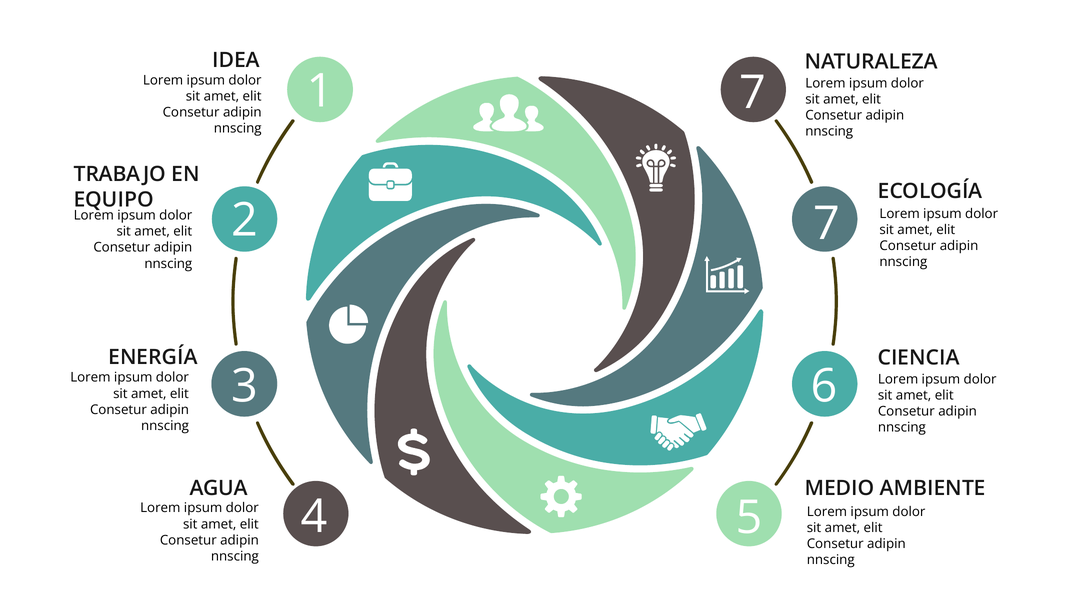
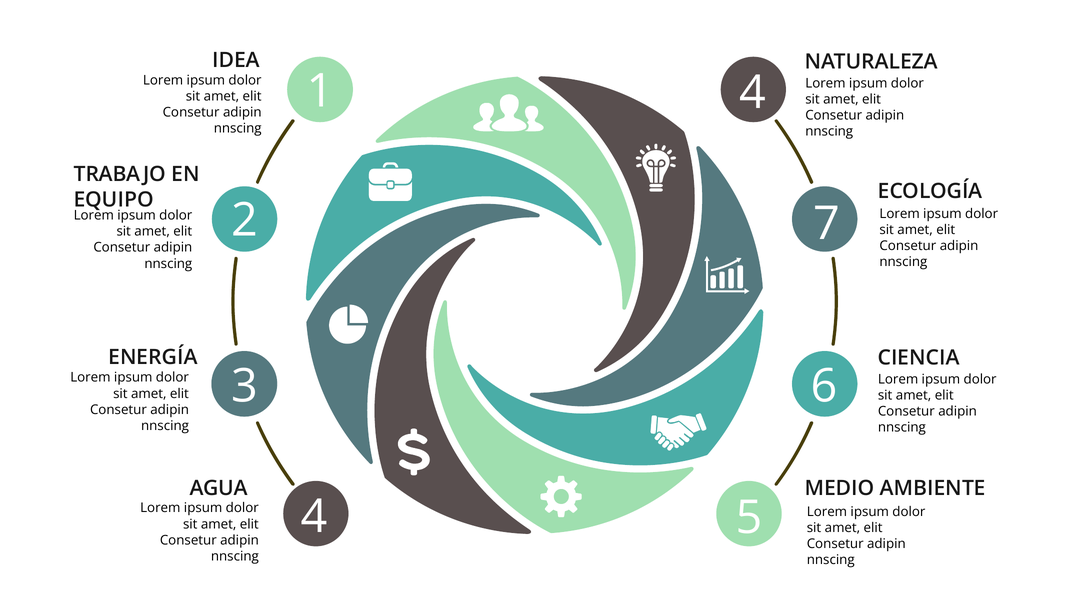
1 7: 7 -> 4
